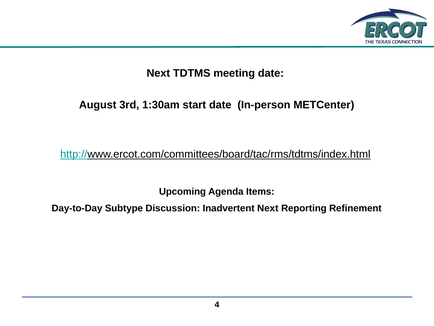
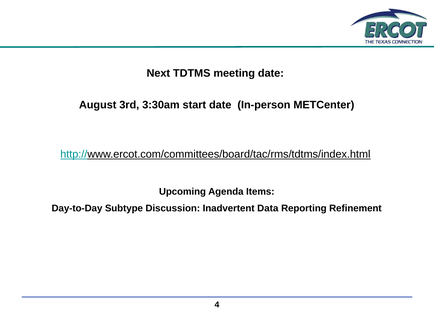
1:30am: 1:30am -> 3:30am
Inadvertent Next: Next -> Data
